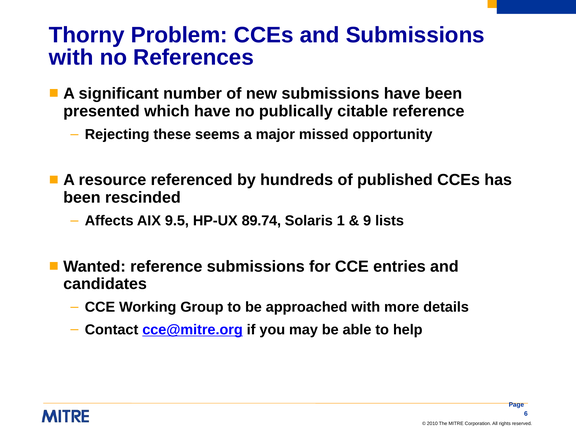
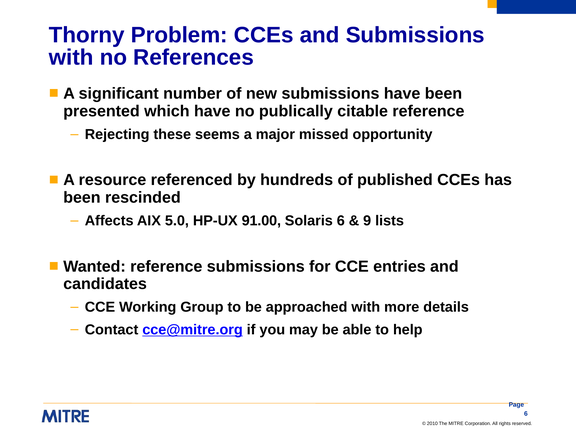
9.5: 9.5 -> 5.0
89.74: 89.74 -> 91.00
Solaris 1: 1 -> 6
